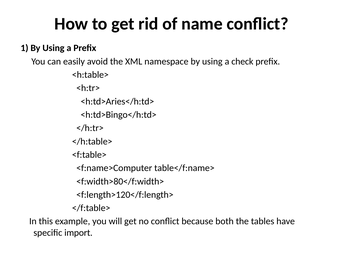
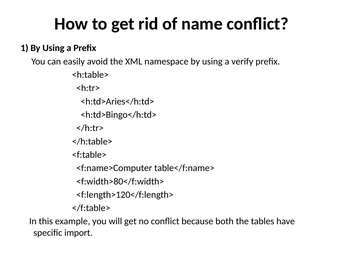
check: check -> verify
